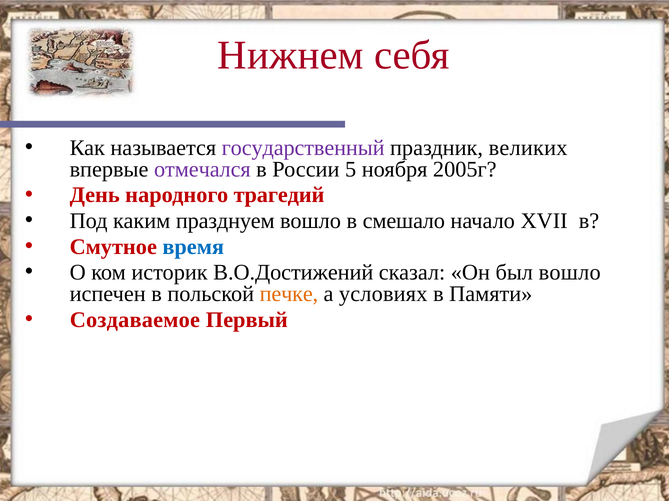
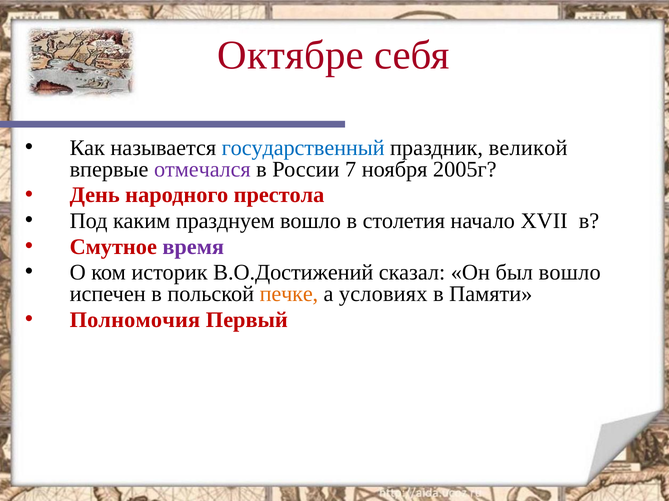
Нижнем: Нижнем -> Октябре
государственный colour: purple -> blue
великих: великих -> великой
5: 5 -> 7
трагедий: трагедий -> престола
смешало: смешало -> столетия
время colour: blue -> purple
Создаваемое: Создаваемое -> Полномочия
